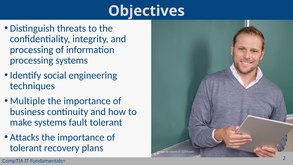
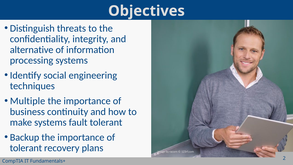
processing at (32, 50): processing -> alternative
Attacks: Attacks -> Backup
